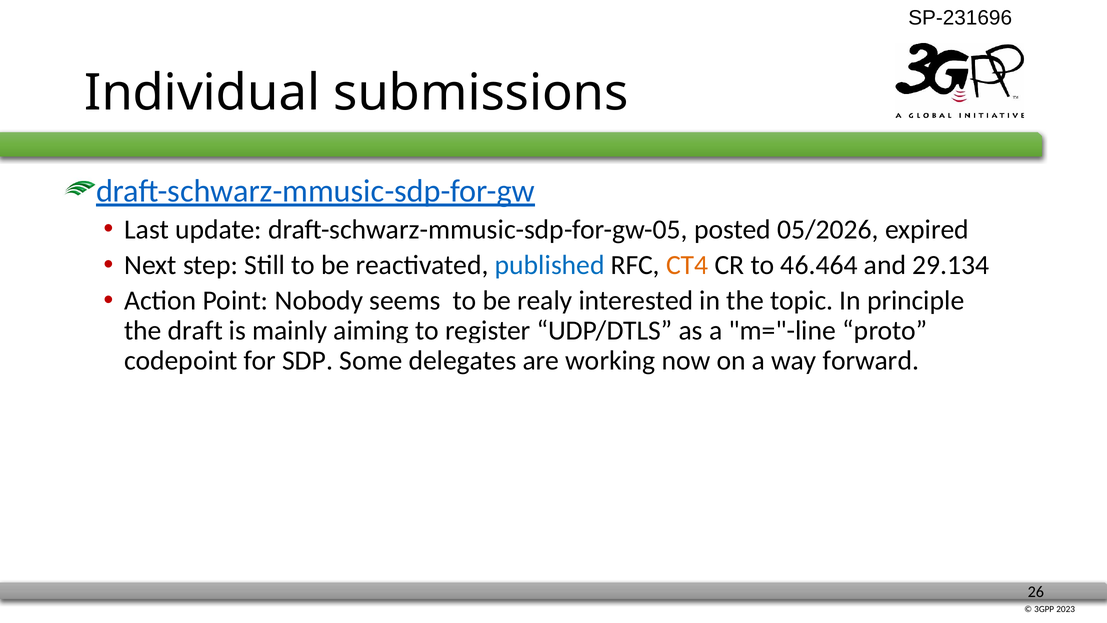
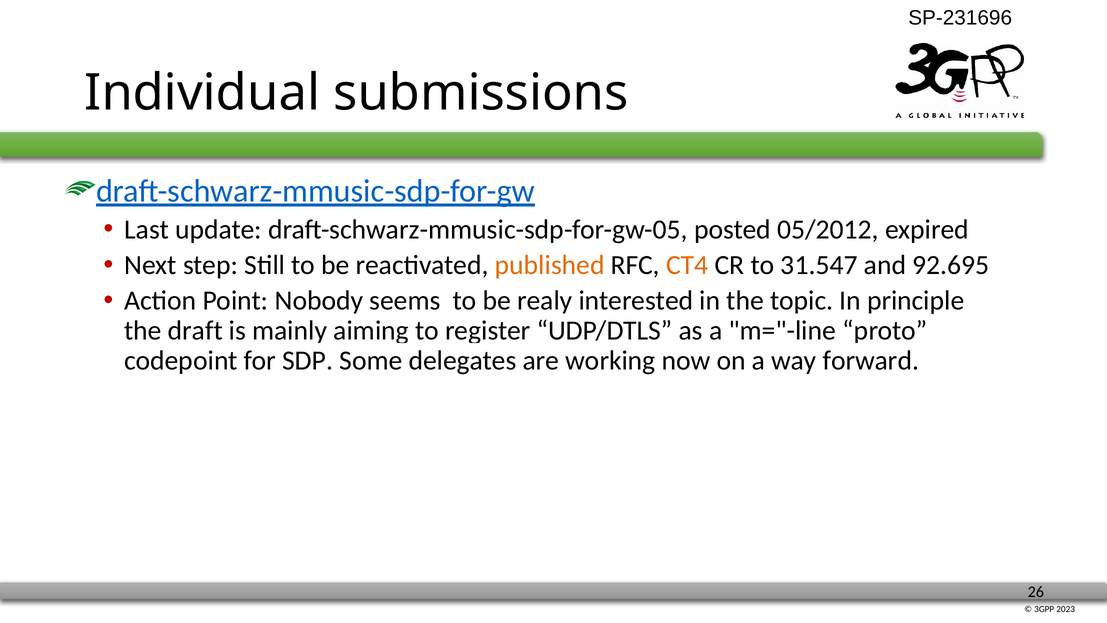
05/2026: 05/2026 -> 05/2012
published colour: blue -> orange
46.464: 46.464 -> 31.547
29.134: 29.134 -> 92.695
